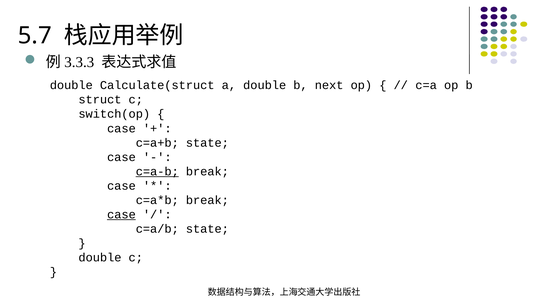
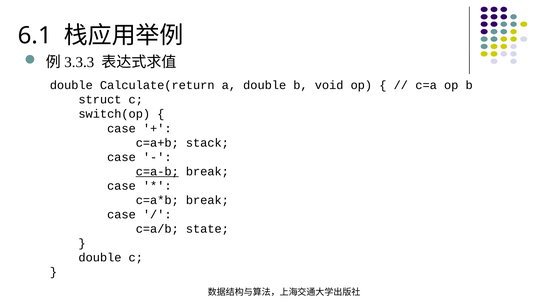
5.7: 5.7 -> 6.1
Calculate(struct: Calculate(struct -> Calculate(return
next: next -> void
c=a+b state: state -> stack
case at (121, 215) underline: present -> none
